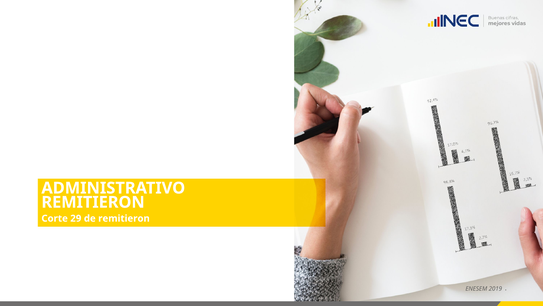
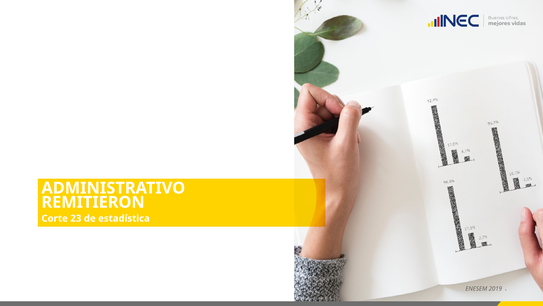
29: 29 -> 23
de remitieron: remitieron -> estadística
